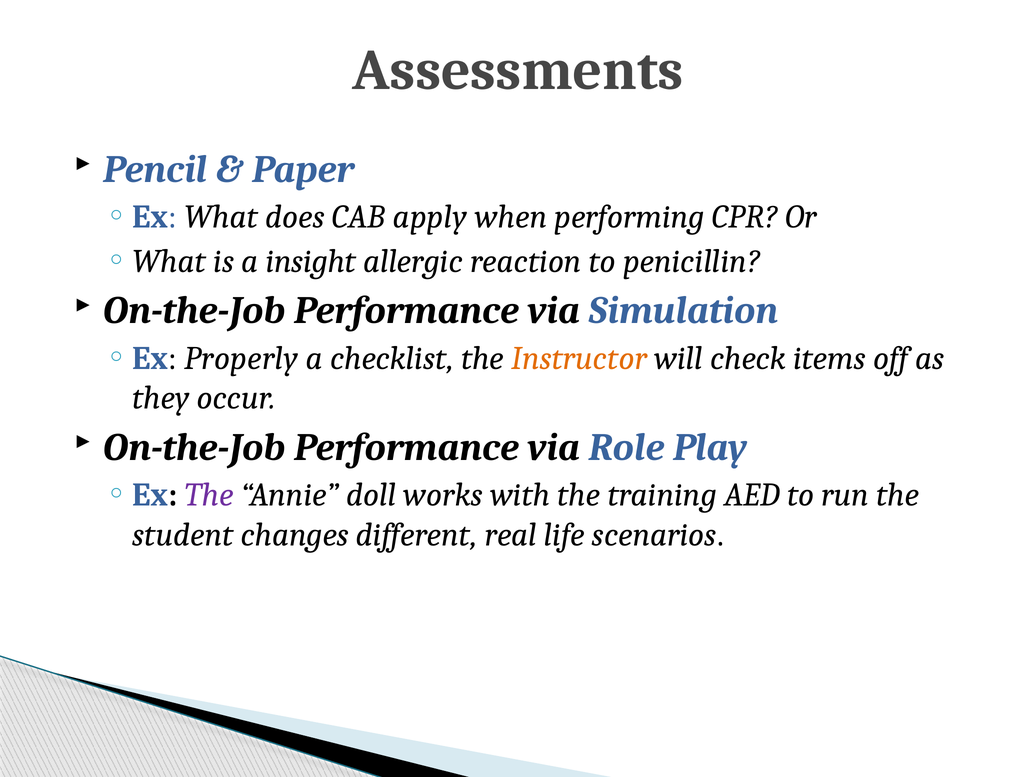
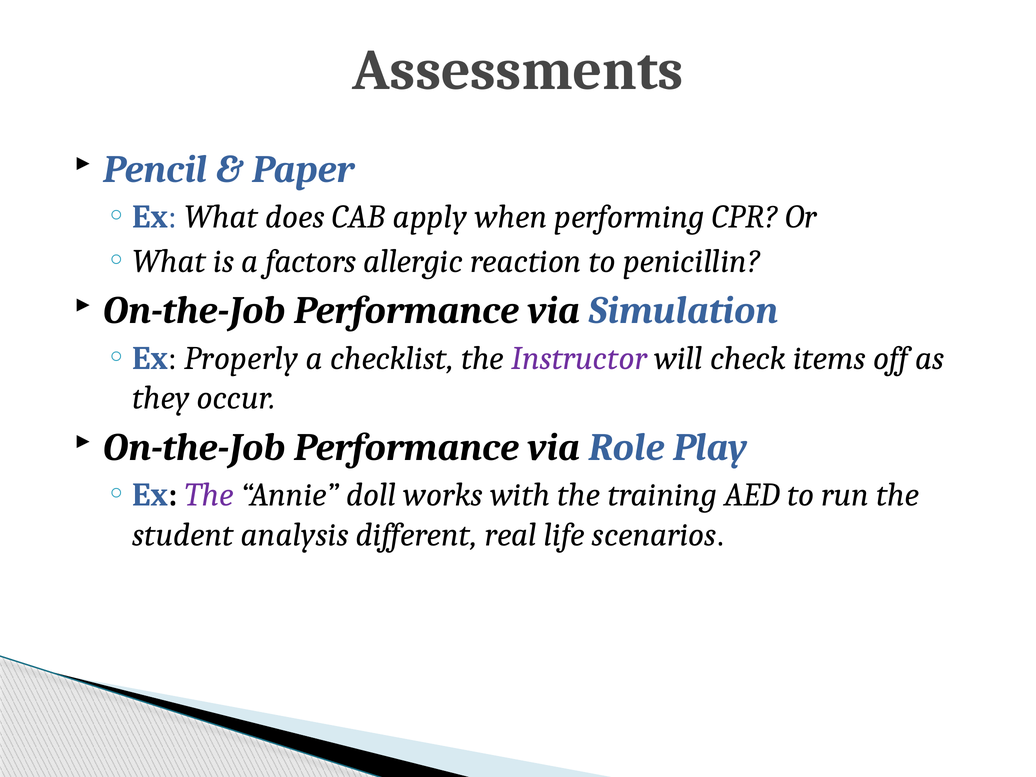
insight: insight -> factors
Instructor colour: orange -> purple
changes: changes -> analysis
